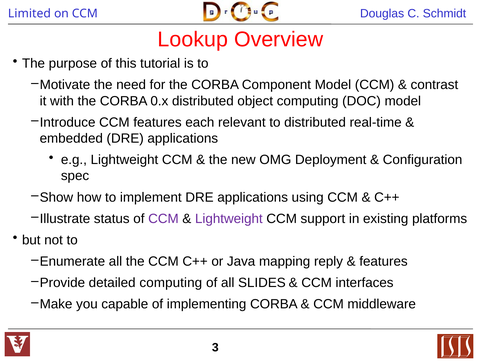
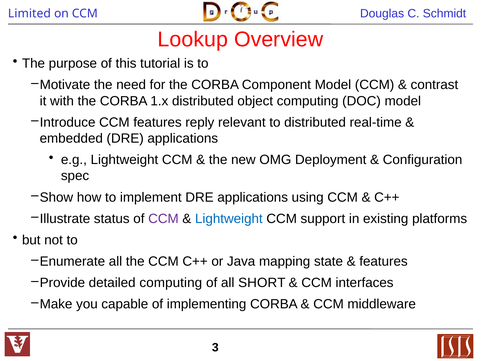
0.x: 0.x -> 1.x
each: each -> reply
Lightweight at (229, 218) colour: purple -> blue
reply: reply -> state
SLIDES: SLIDES -> SHORT
